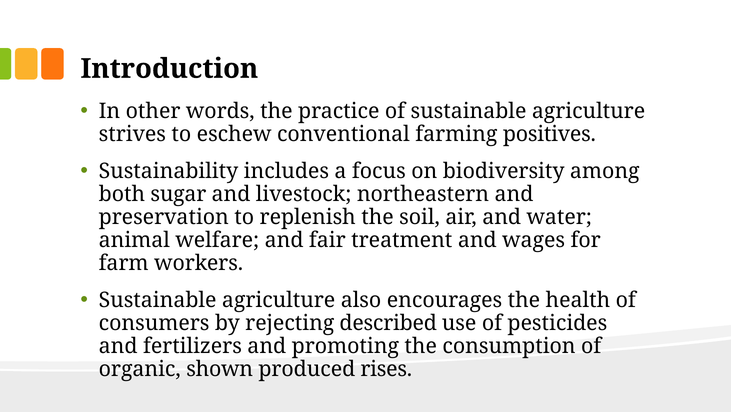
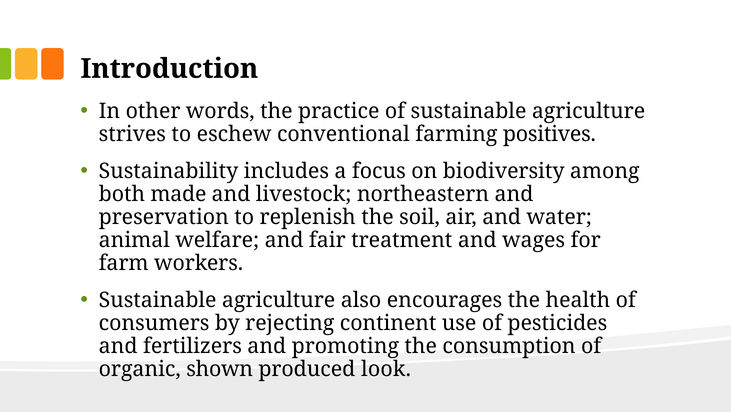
sugar: sugar -> made
described: described -> continent
rises: rises -> look
